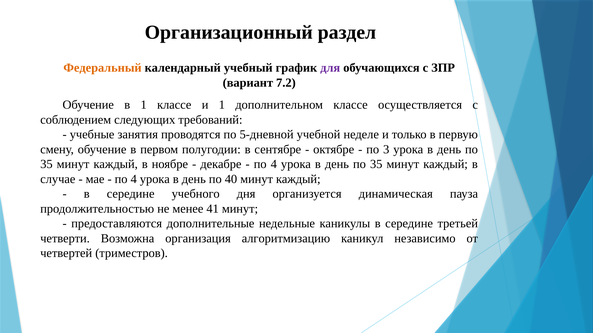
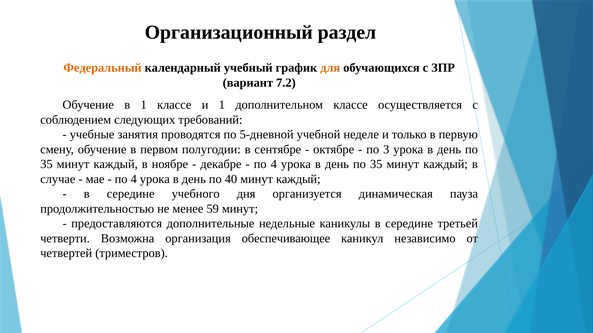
для colour: purple -> orange
41: 41 -> 59
алгоритмизацию: алгоритмизацию -> обеспечивающее
